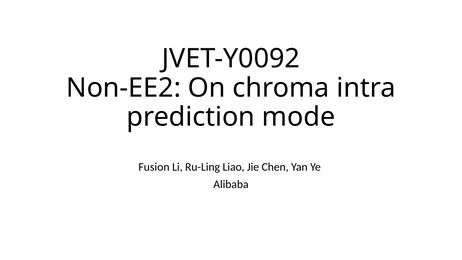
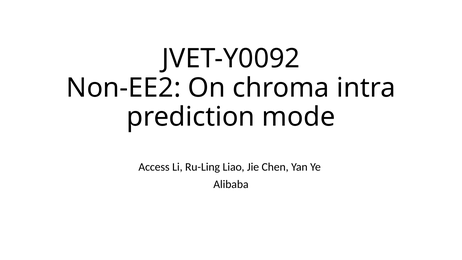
Fusion: Fusion -> Access
